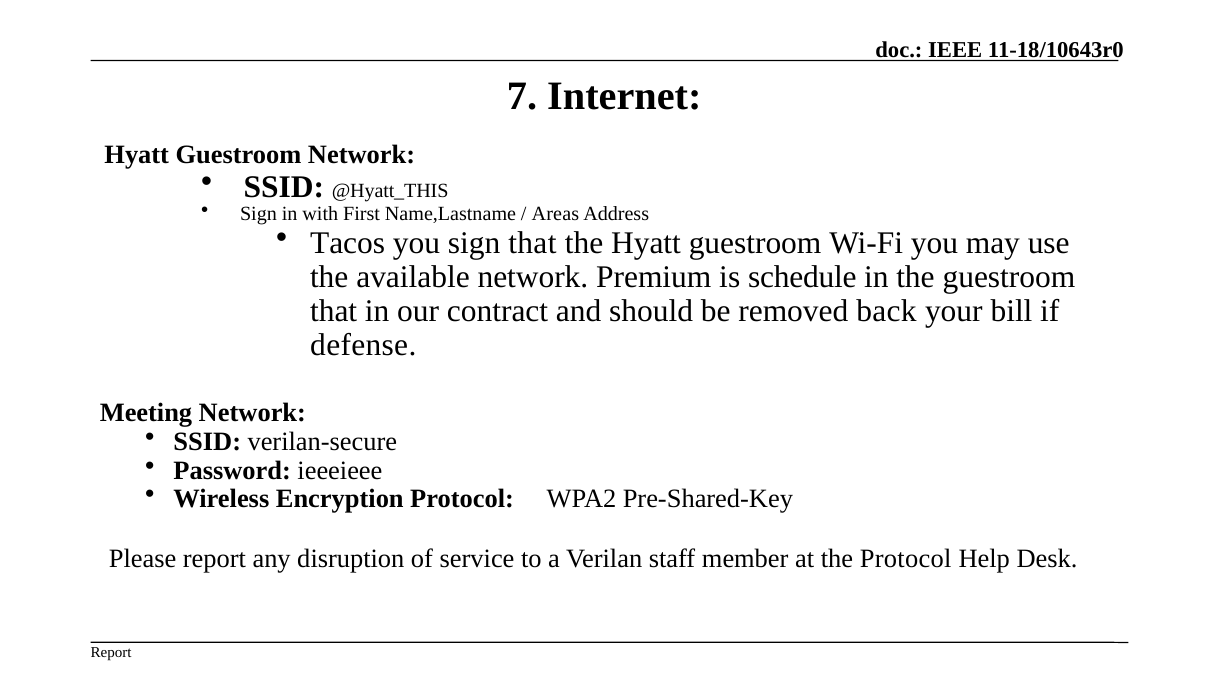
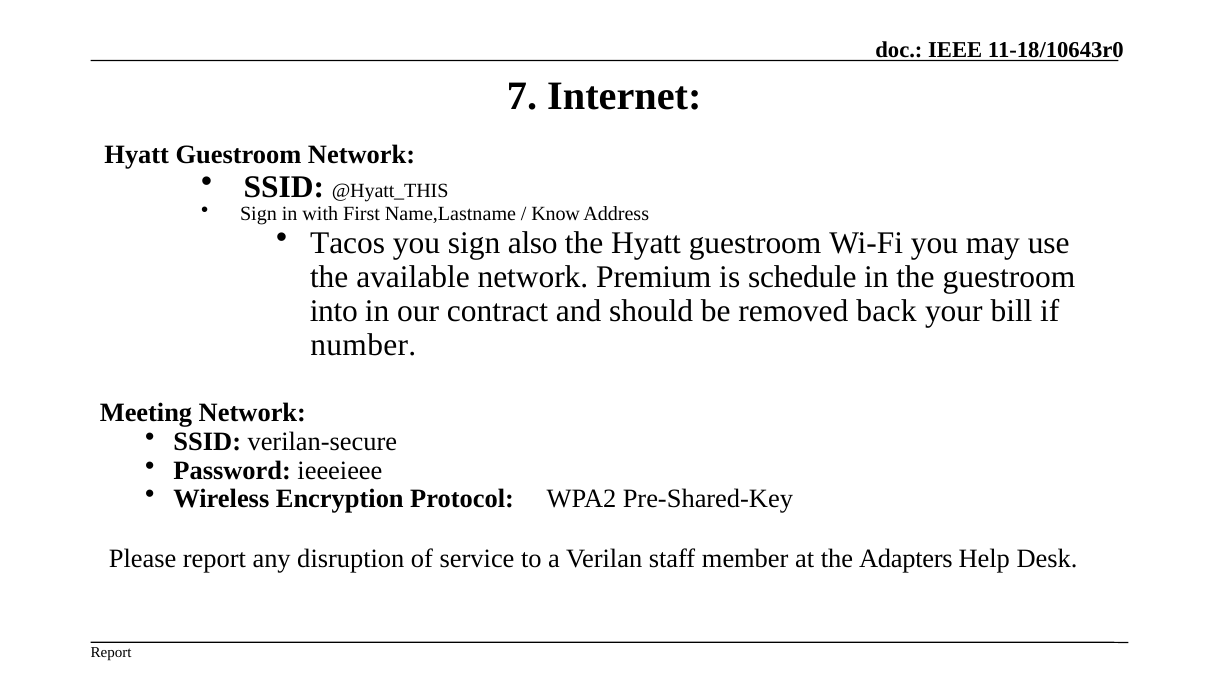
Areas: Areas -> Know
sign that: that -> also
that at (334, 311): that -> into
defense: defense -> number
the Protocol: Protocol -> Adapters
